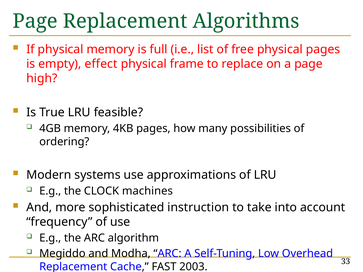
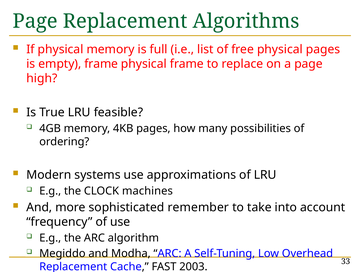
empty effect: effect -> frame
instruction: instruction -> remember
